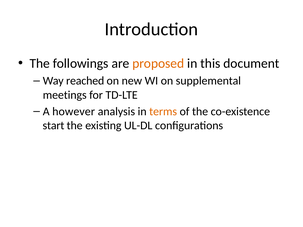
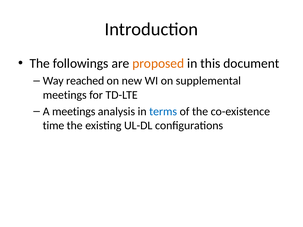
A however: however -> meetings
terms colour: orange -> blue
start: start -> time
